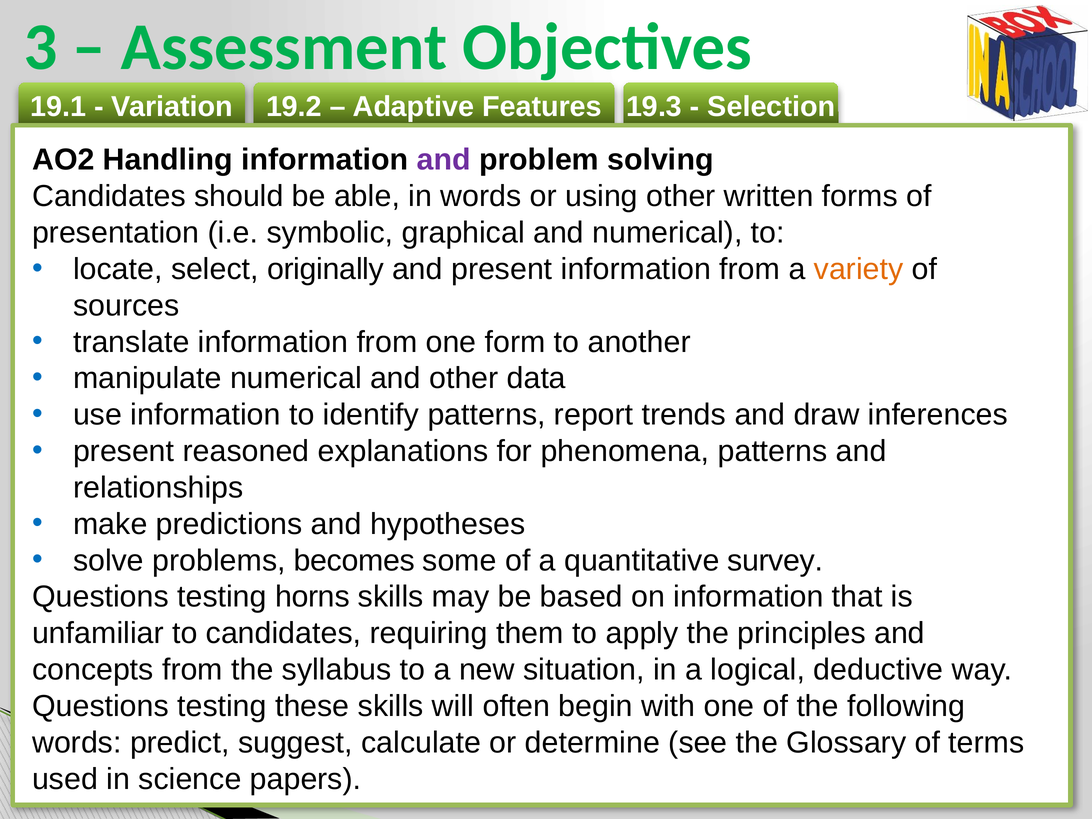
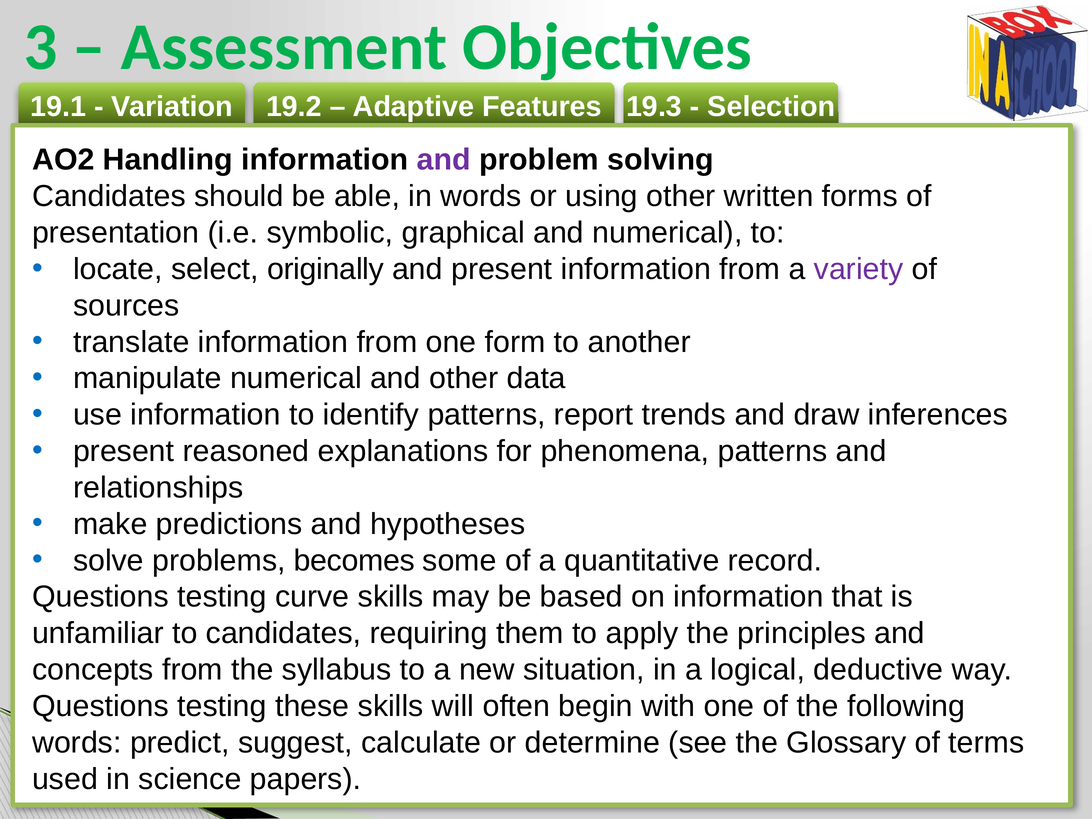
variety colour: orange -> purple
survey: survey -> record
horns: horns -> curve
